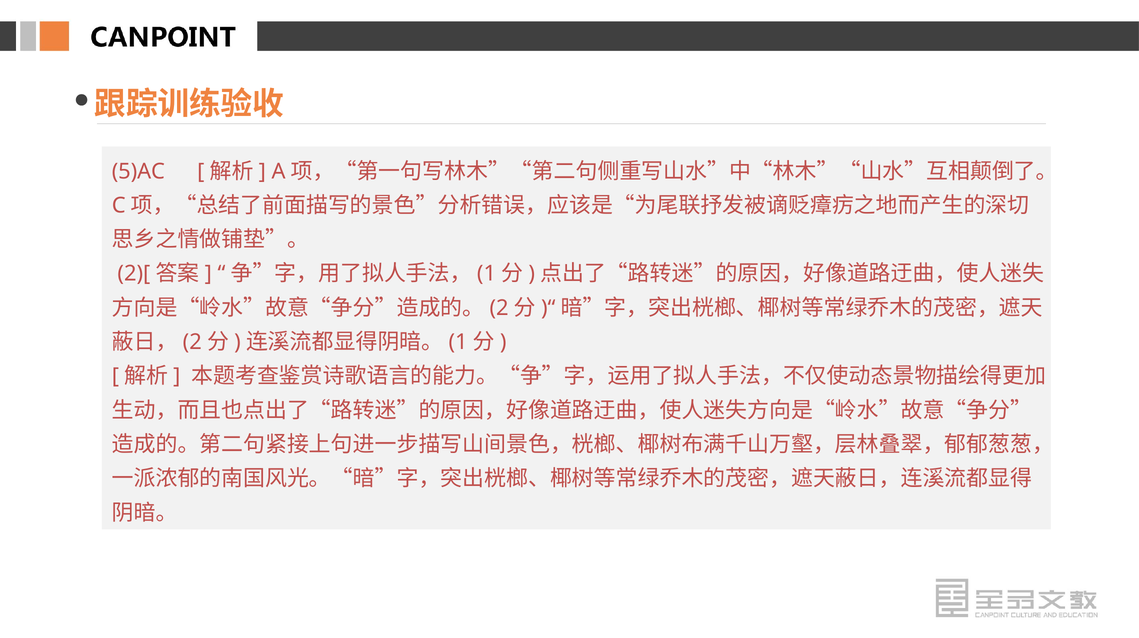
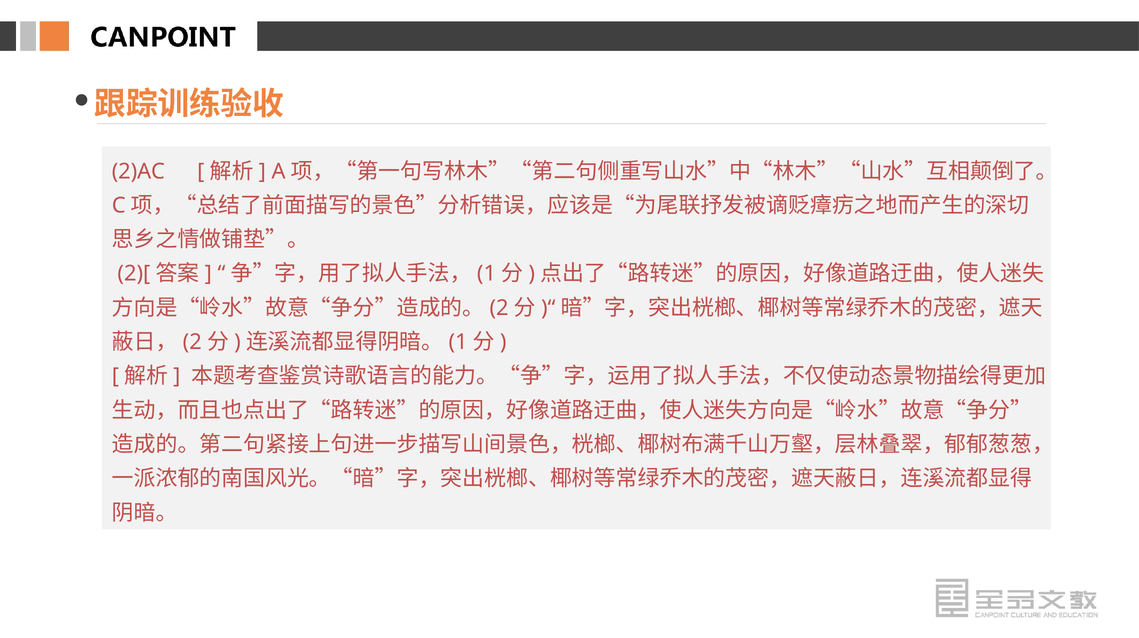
5)AC: 5)AC -> 2)AC
